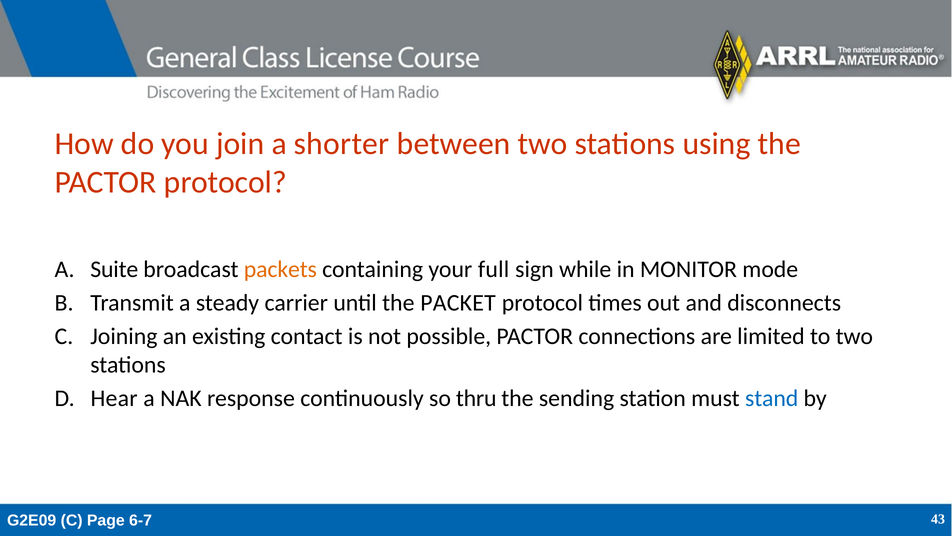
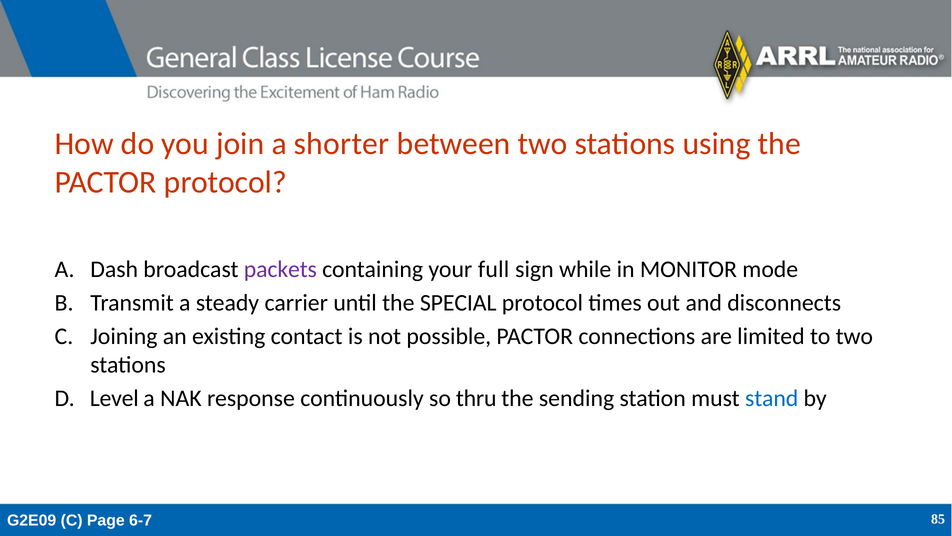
Suite: Suite -> Dash
packets colour: orange -> purple
PACKET: PACKET -> SPECIAL
Hear: Hear -> Level
43: 43 -> 85
